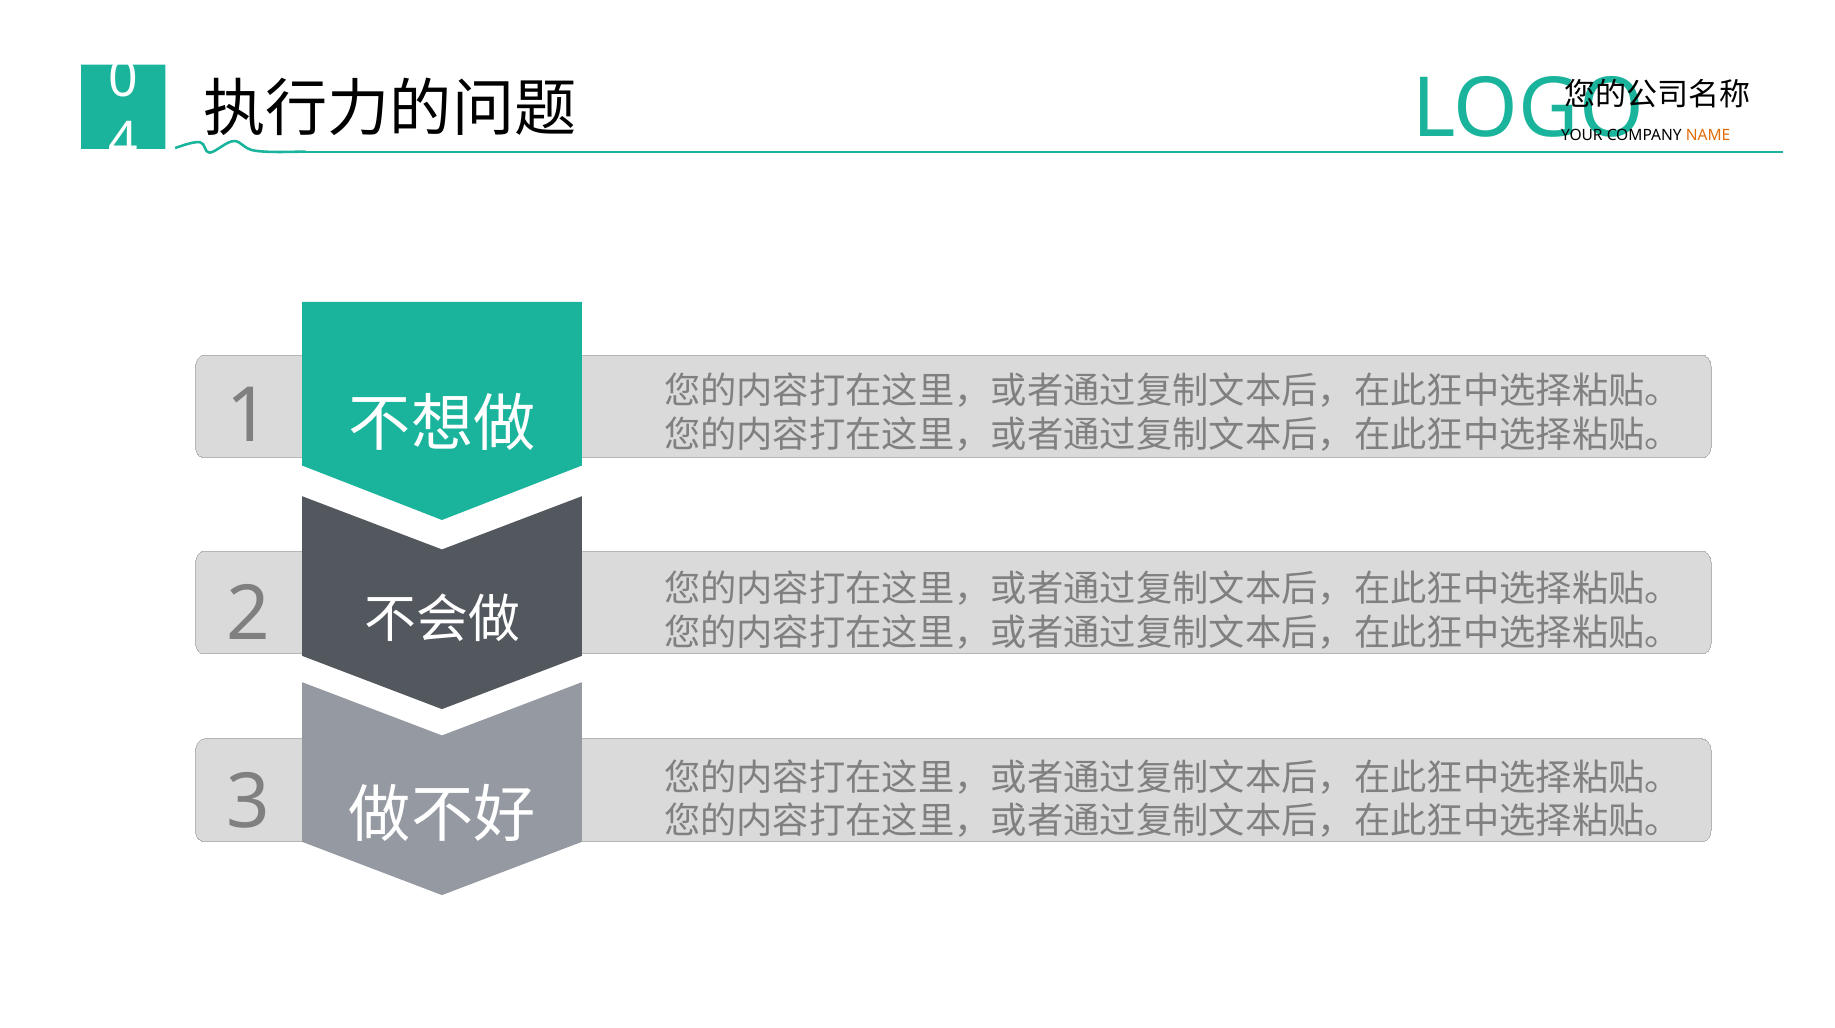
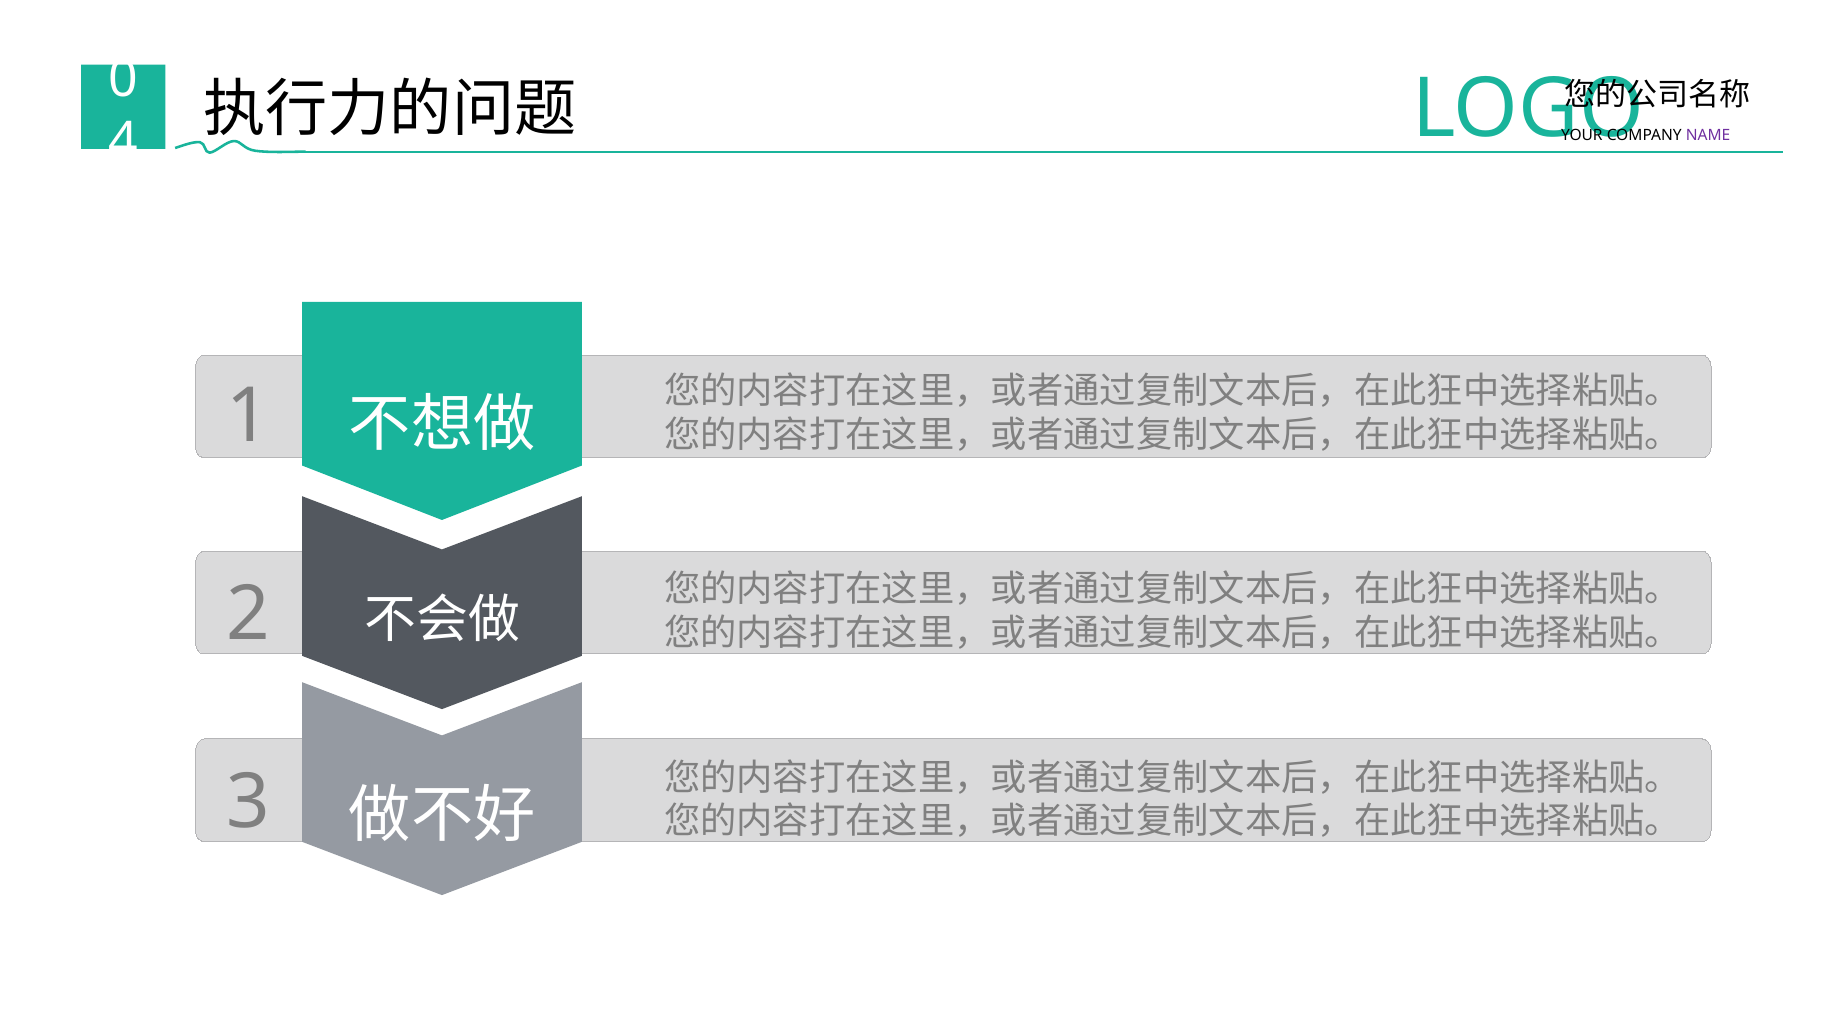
NAME colour: orange -> purple
